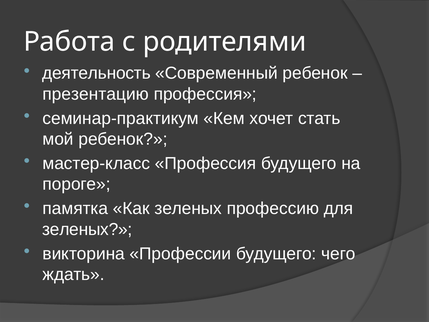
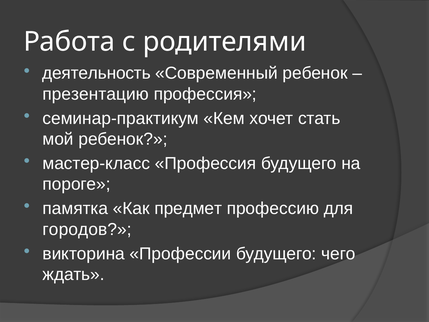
Как зеленых: зеленых -> предмет
зеленых at (87, 229): зеленых -> городов
